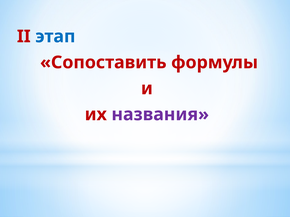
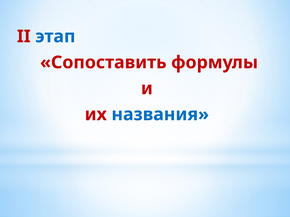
названия colour: purple -> blue
